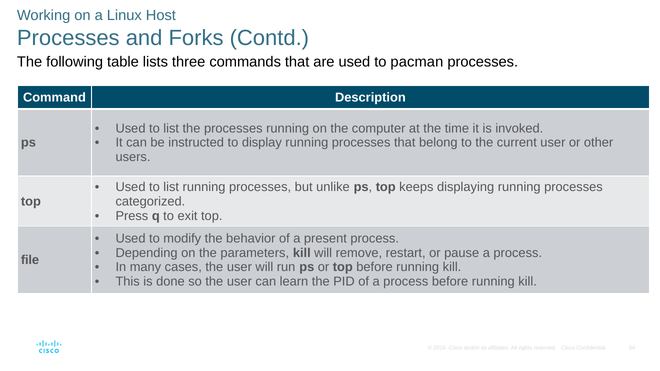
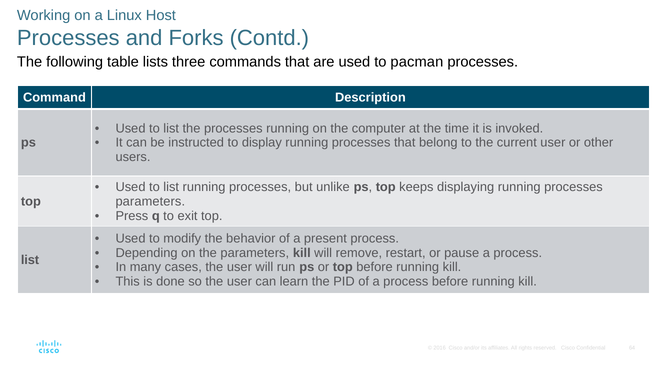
categorized at (150, 202): categorized -> parameters
file at (30, 260): file -> list
